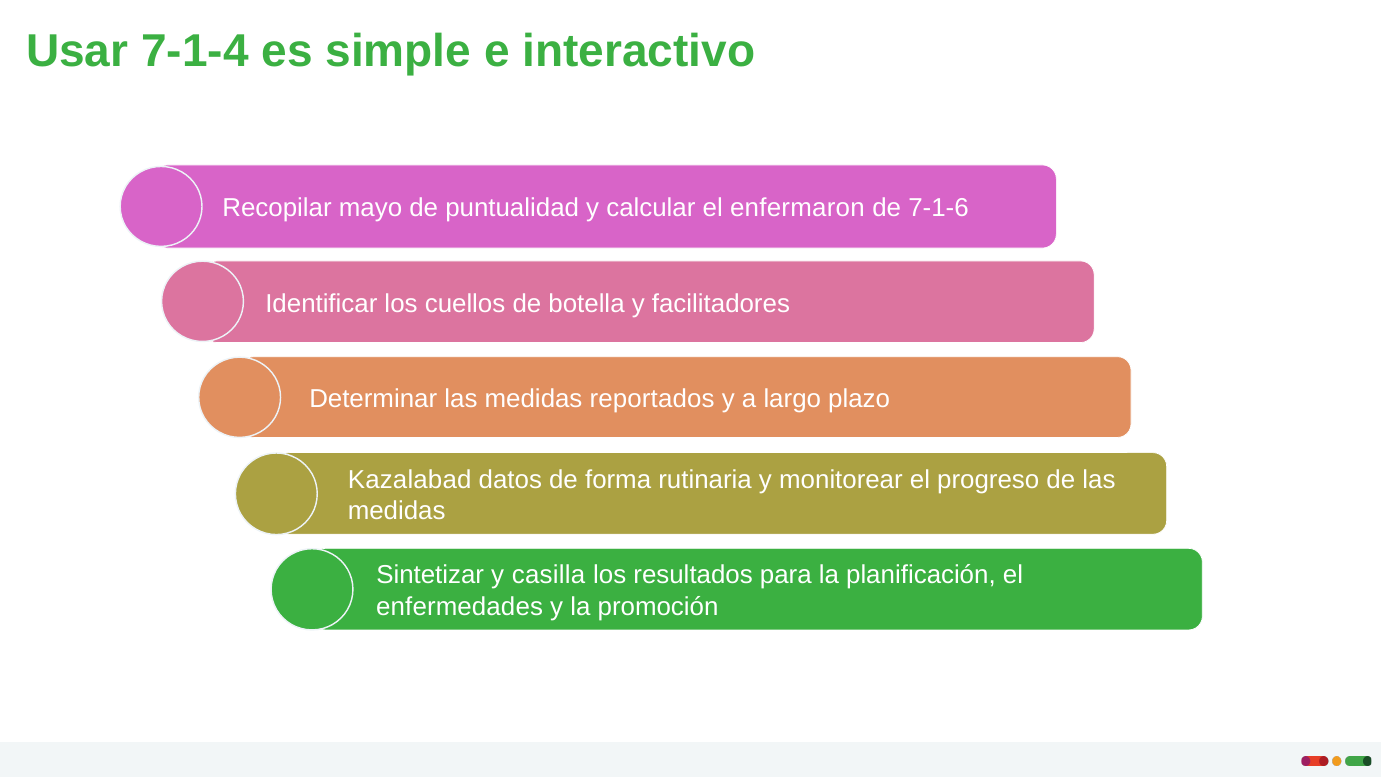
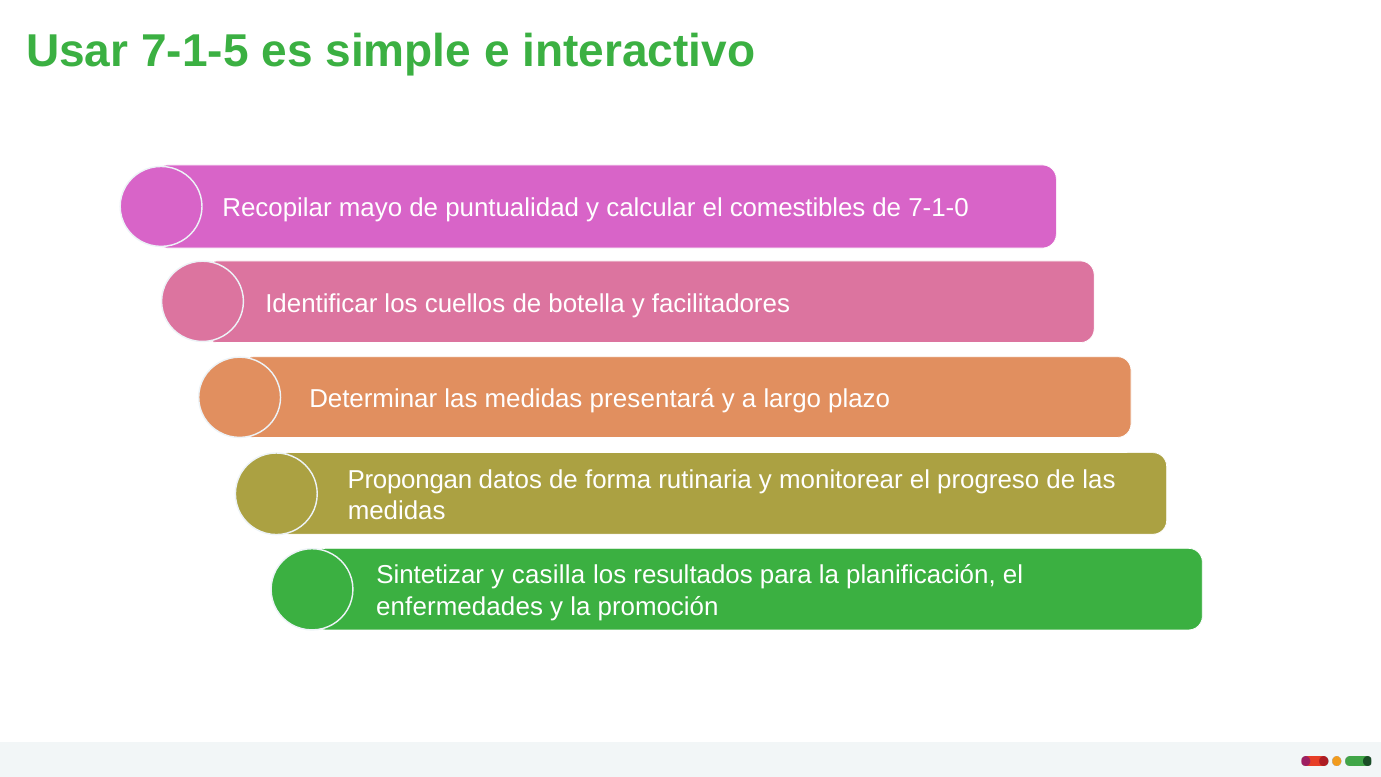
7-1-4: 7-1-4 -> 7-1-5
enfermaron: enfermaron -> comestibles
7-1-6: 7-1-6 -> 7-1-0
reportados: reportados -> presentará
Kazalabad: Kazalabad -> Propongan
